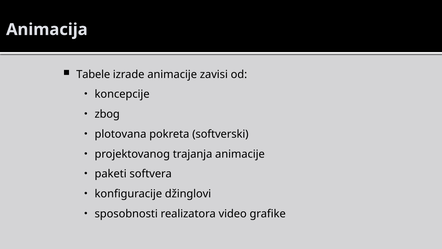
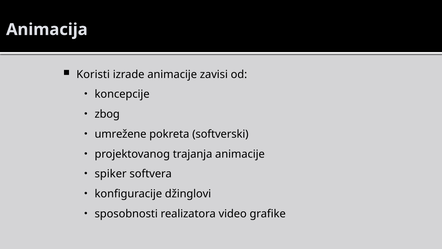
Tabele: Tabele -> Koristi
plotovana: plotovana -> umrežene
paketi: paketi -> spiker
